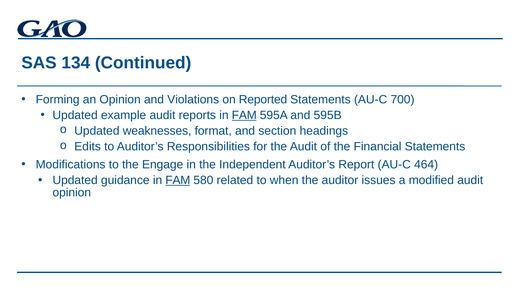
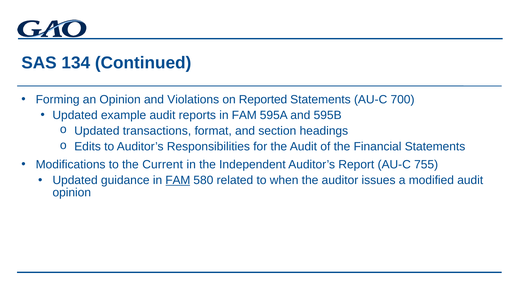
FAM at (244, 115) underline: present -> none
weaknesses: weaknesses -> transactions
Engage: Engage -> Current
464: 464 -> 755
